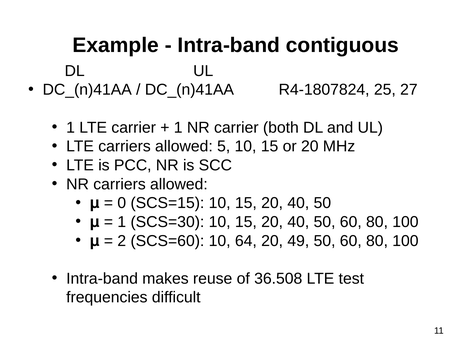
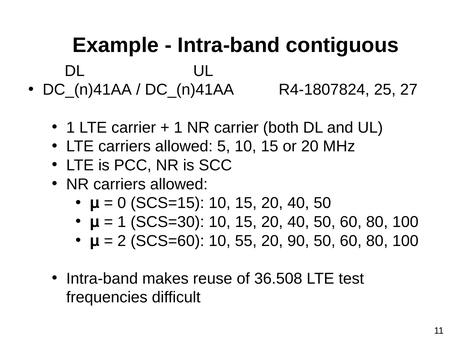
64: 64 -> 55
49: 49 -> 90
